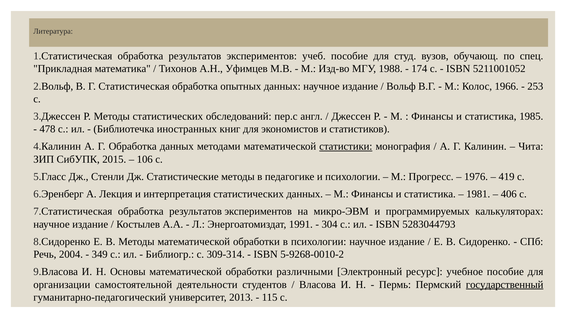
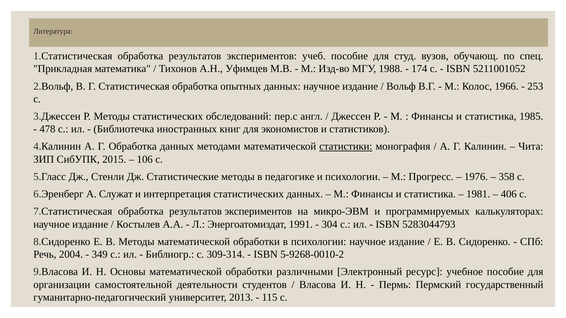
419: 419 -> 358
Лекция: Лекция -> Служат
государственный underline: present -> none
